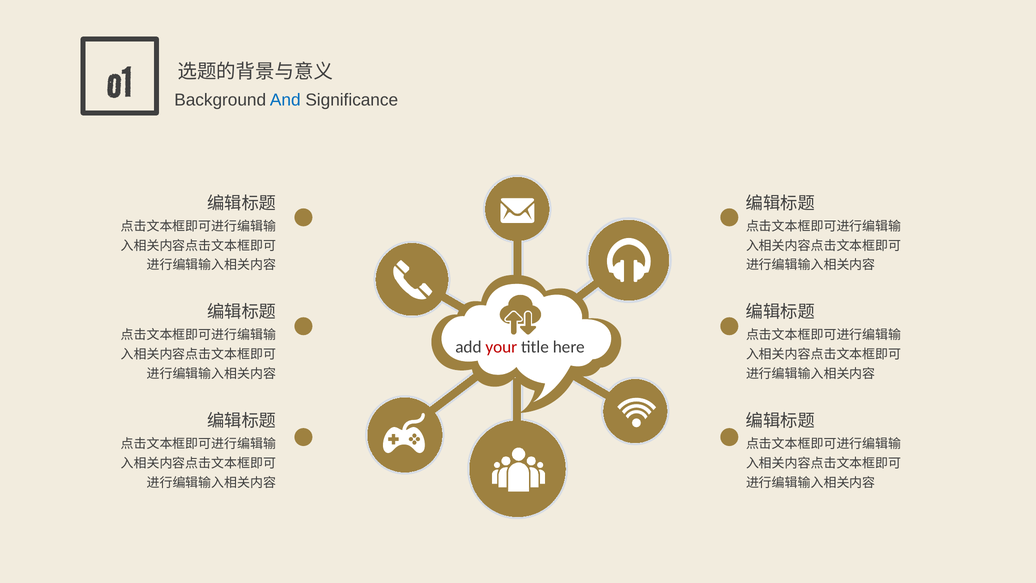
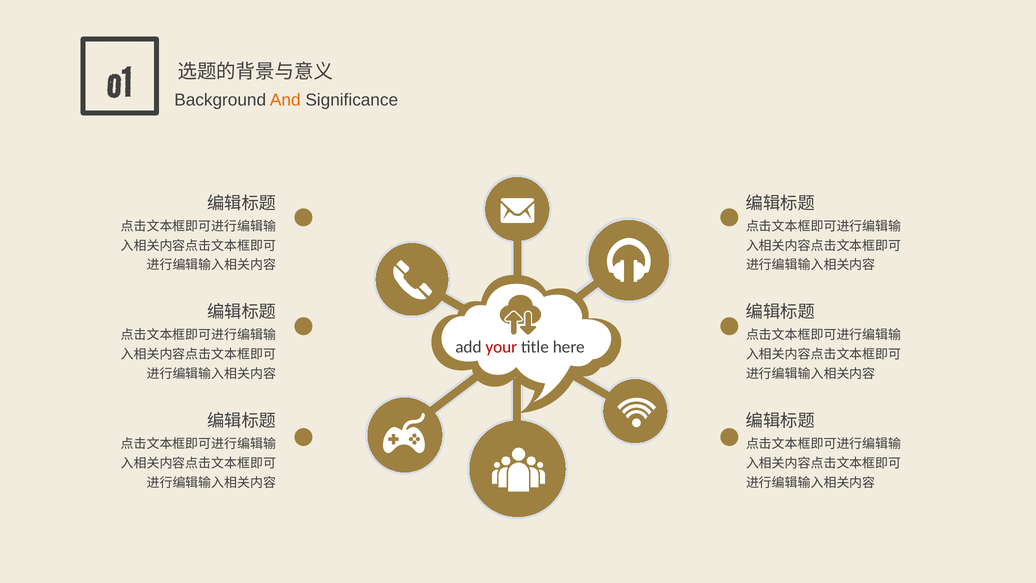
And colour: blue -> orange
